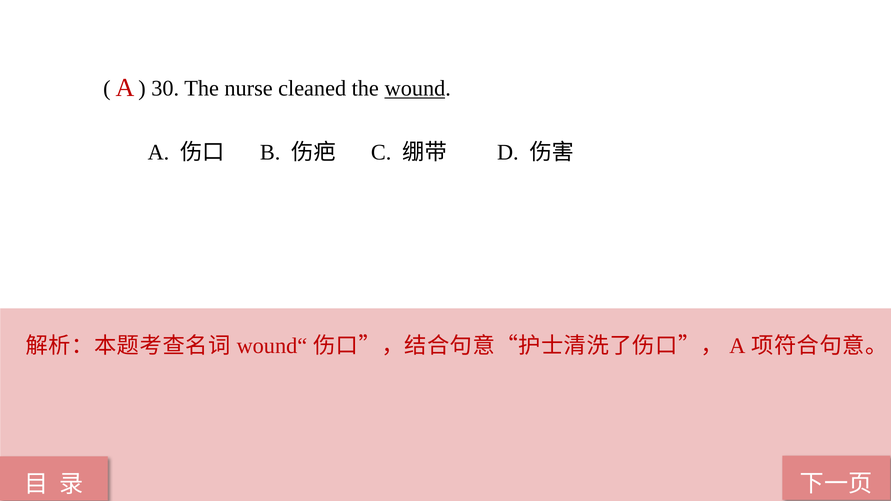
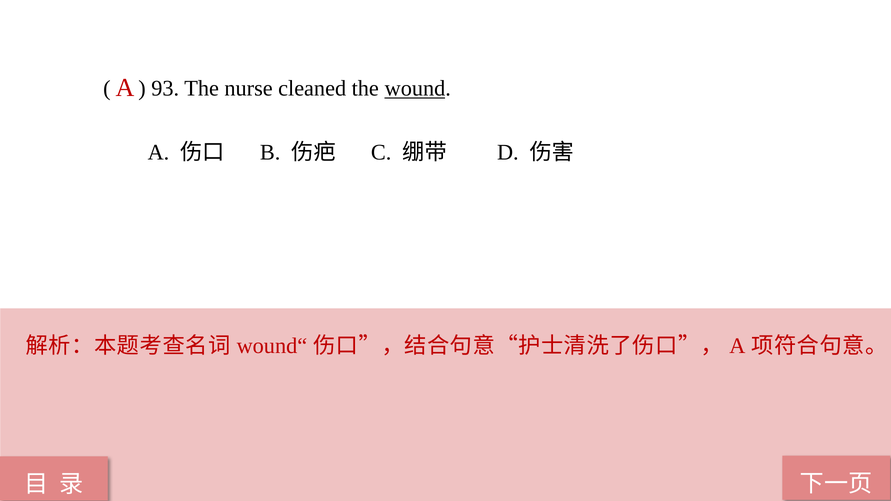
30: 30 -> 93
